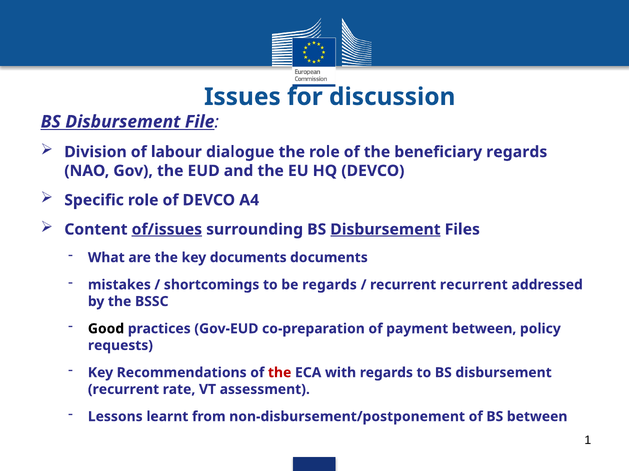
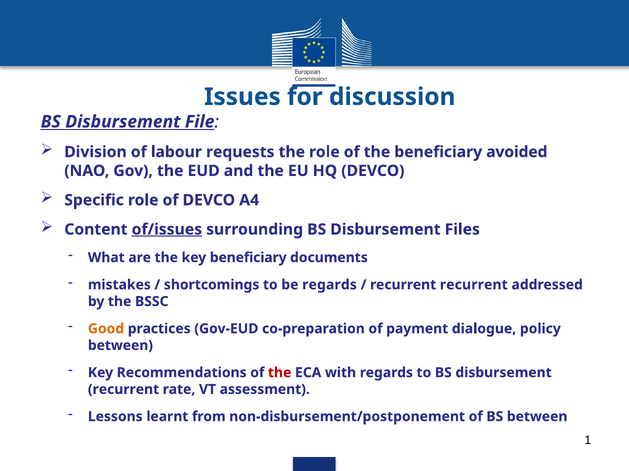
dialogue: dialogue -> requests
beneficiary regards: regards -> avoided
Disbursement at (385, 230) underline: present -> none
key documents: documents -> beneficiary
Good colour: black -> orange
payment between: between -> dialogue
requests at (120, 346): requests -> between
